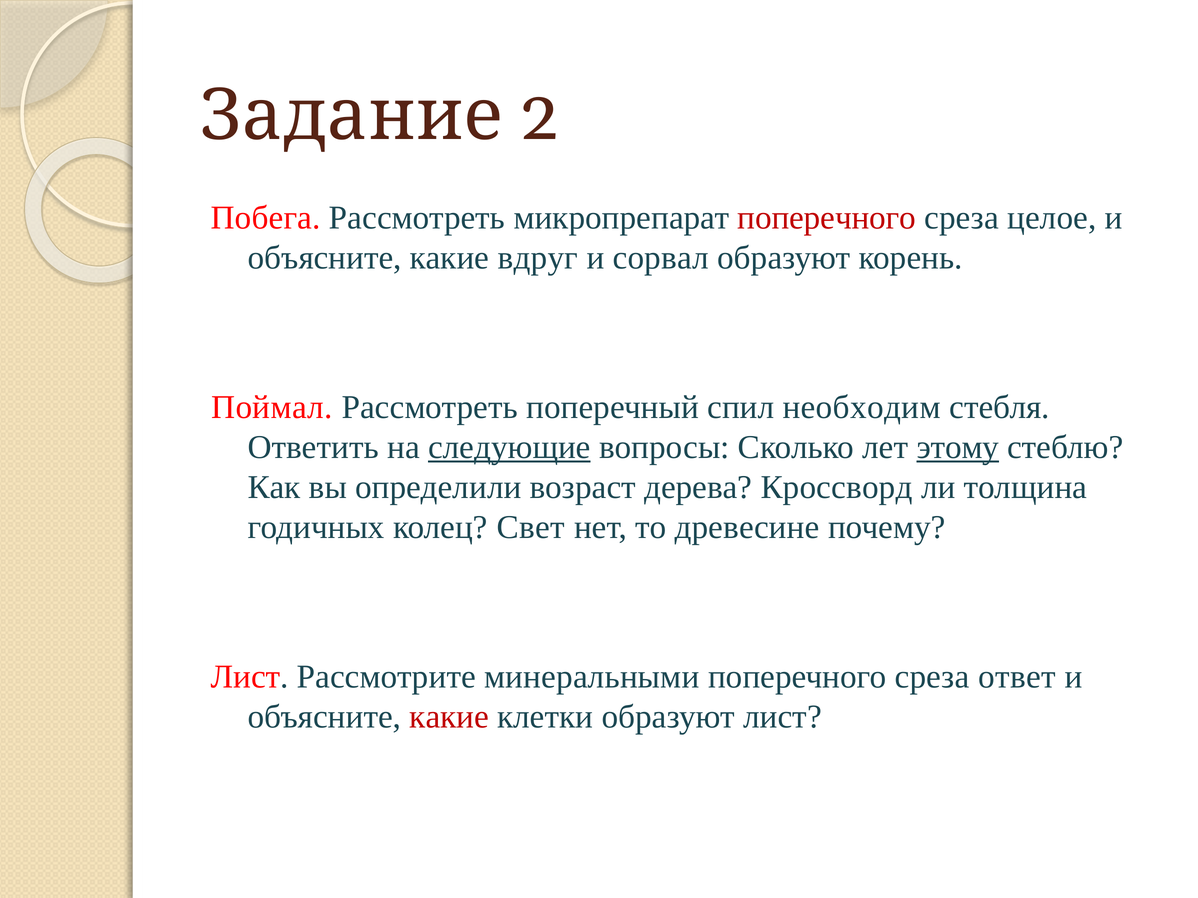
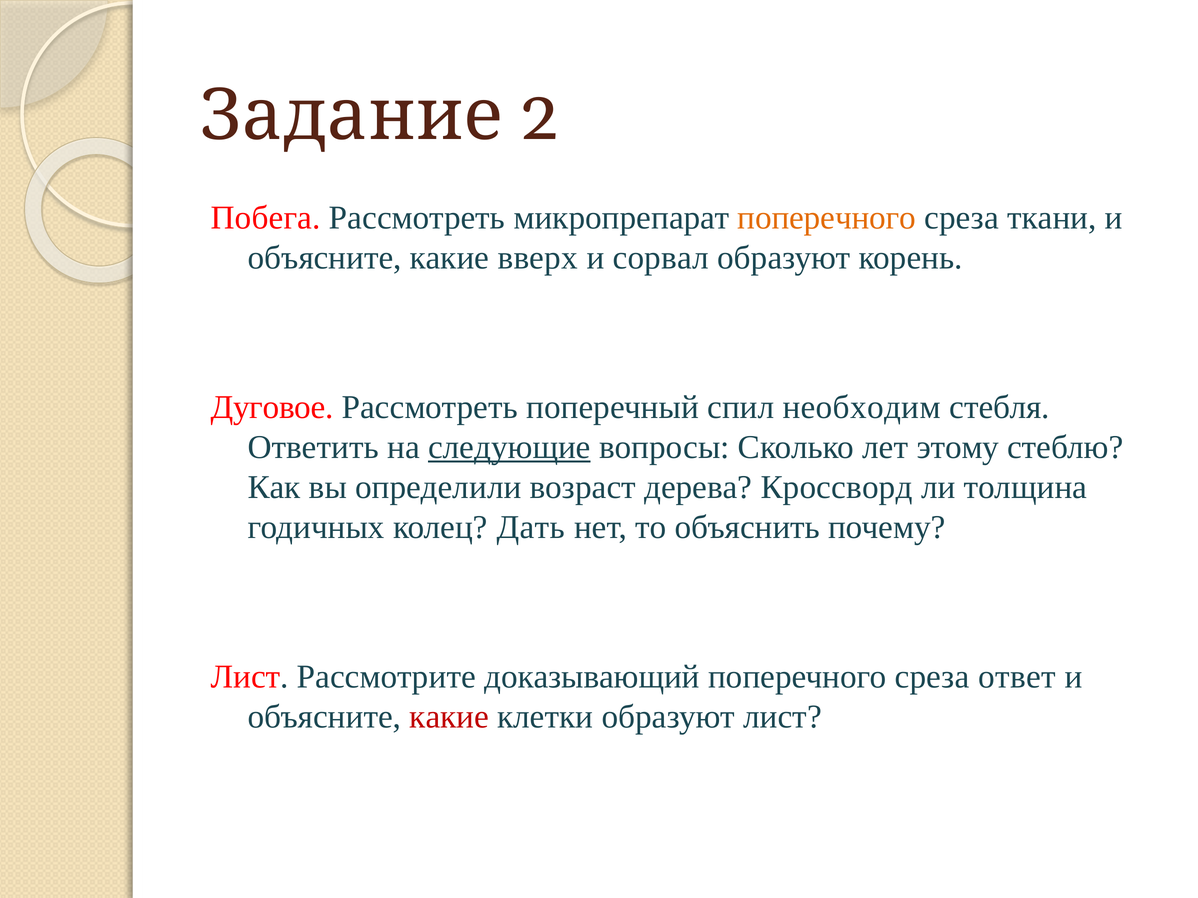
поперечного at (827, 218) colour: red -> orange
целое: целое -> ткани
вдруг: вдруг -> вверх
Поймал: Поймал -> Дуговое
этому underline: present -> none
Свет: Свет -> Дать
древесине: древесине -> объяснить
минеральными: минеральными -> доказывающий
